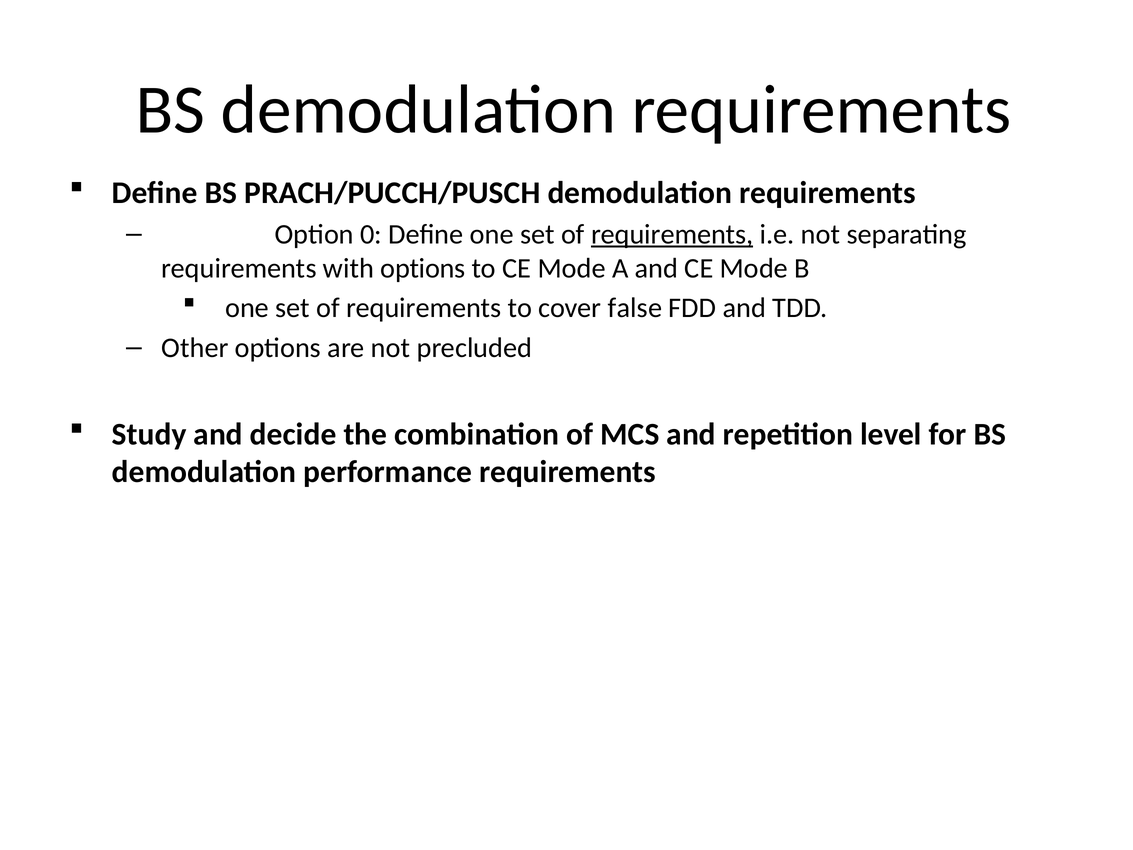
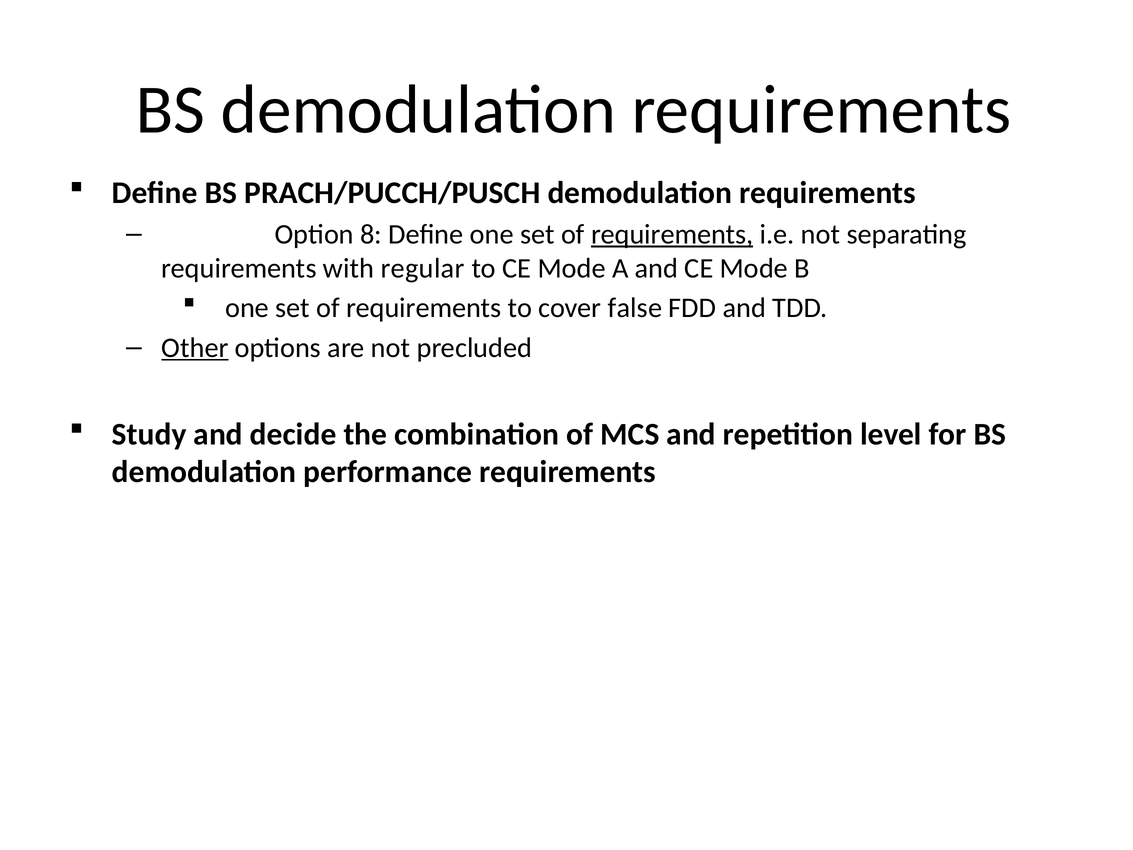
0: 0 -> 8
with options: options -> regular
Other underline: none -> present
